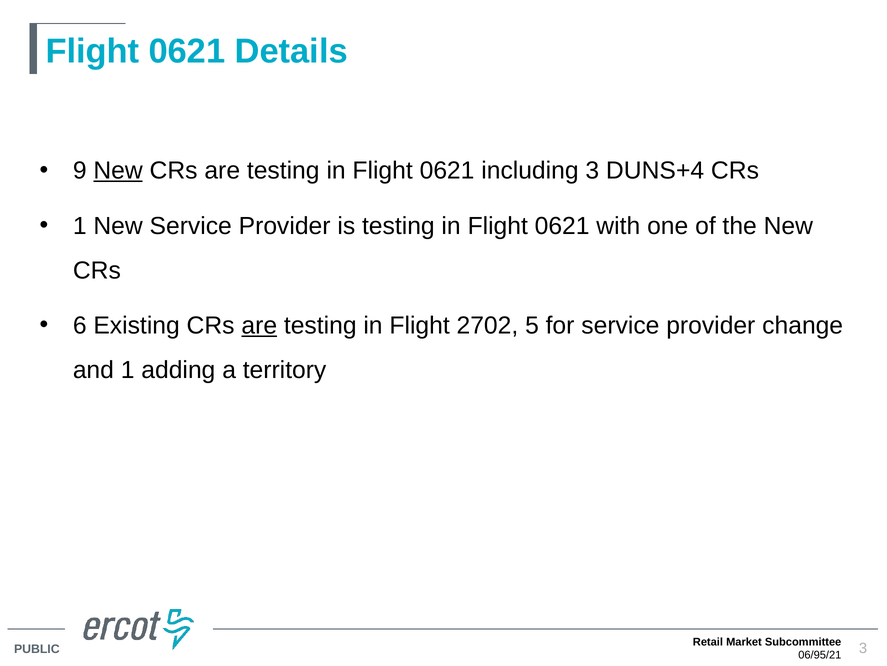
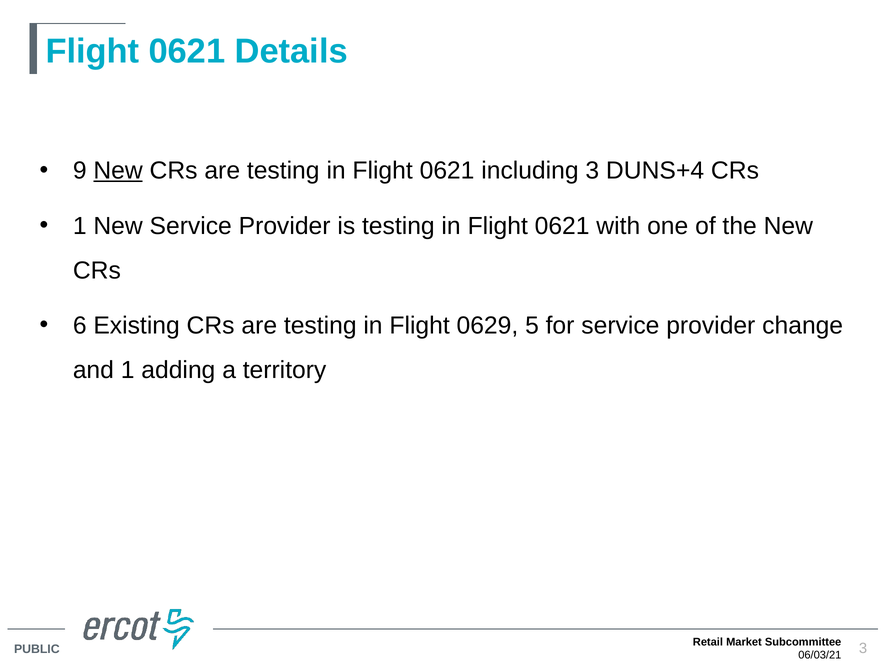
are at (259, 325) underline: present -> none
2702: 2702 -> 0629
06/95/21: 06/95/21 -> 06/03/21
